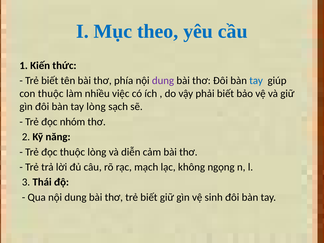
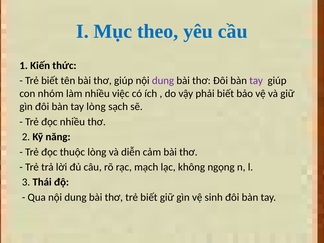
thơ phía: phía -> giúp
tay at (256, 81) colour: blue -> purple
con thuộc: thuộc -> nhóm
đọc nhóm: nhóm -> nhiều
